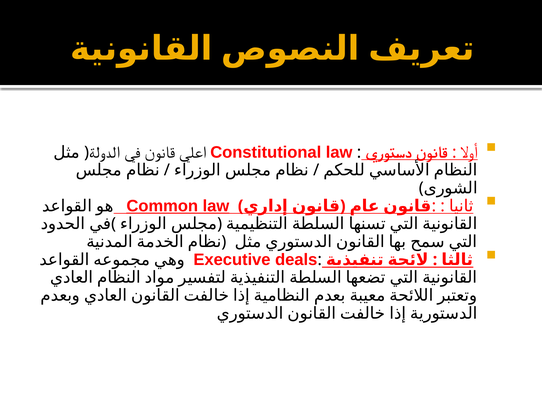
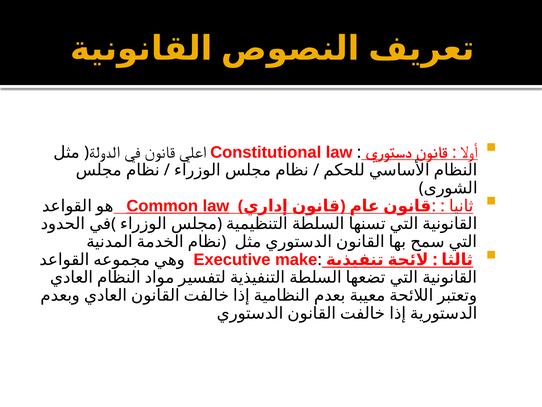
deals: deals -> make
